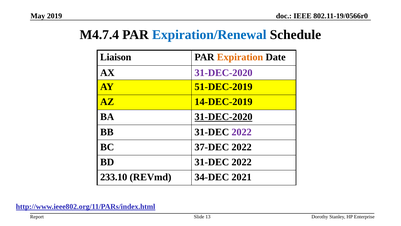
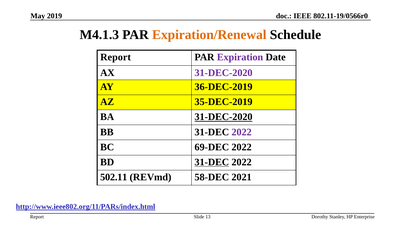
M4.7.4: M4.7.4 -> M4.1.3
Expiration/Renewal colour: blue -> orange
Liaison at (116, 57): Liaison -> Report
Expiration colour: orange -> purple
51-DEC-2019: 51-DEC-2019 -> 36-DEC-2019
14-DEC-2019: 14-DEC-2019 -> 35-DEC-2019
37-DEC: 37-DEC -> 69-DEC
31-DEC at (212, 162) underline: none -> present
233.10: 233.10 -> 502.11
34-DEC: 34-DEC -> 58-DEC
